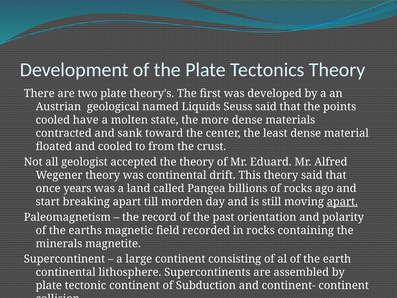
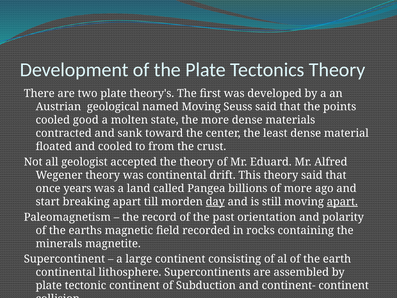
named Liquids: Liquids -> Moving
have: have -> good
of rocks: rocks -> more
day underline: none -> present
